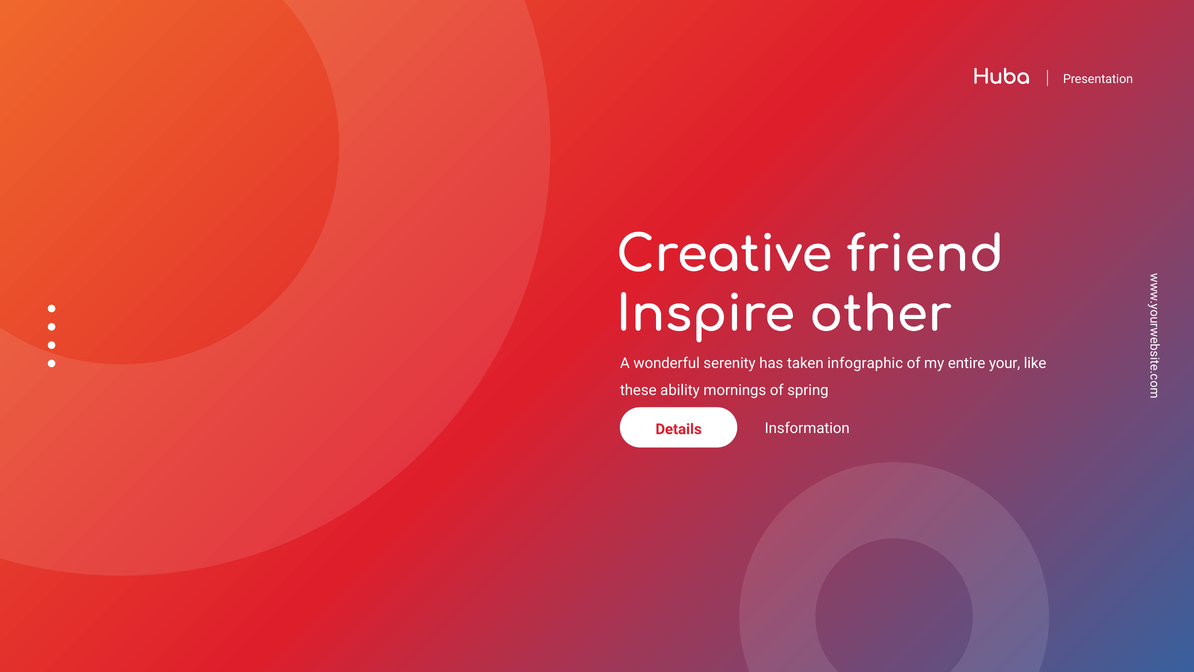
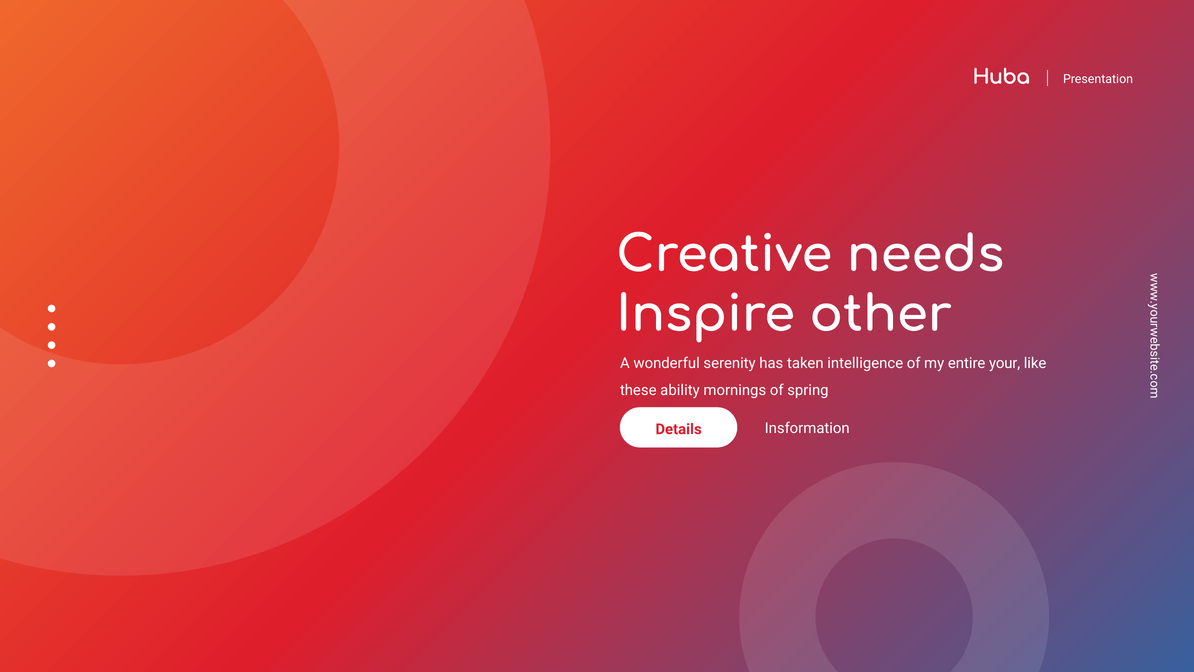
friend: friend -> needs
infographic: infographic -> intelligence
